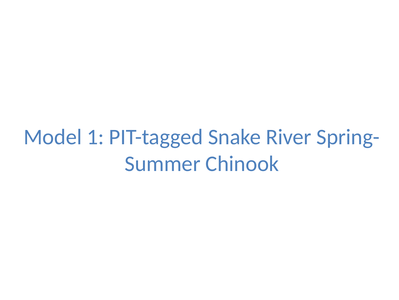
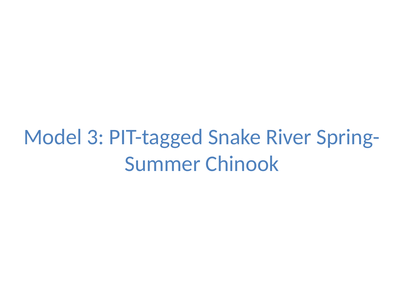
1: 1 -> 3
